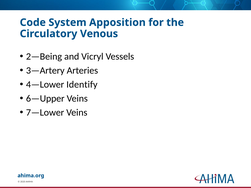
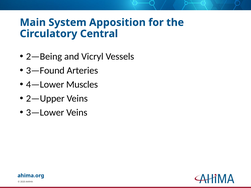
Code: Code -> Main
Venous: Venous -> Central
3—Artery: 3—Artery -> 3—Found
Identify: Identify -> Muscles
6—Upper: 6—Upper -> 2—Upper
7—Lower: 7—Lower -> 3—Lower
